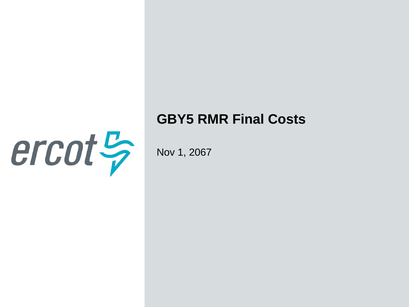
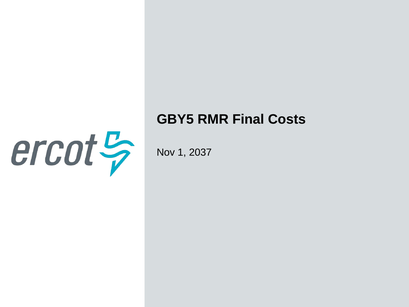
2067: 2067 -> 2037
